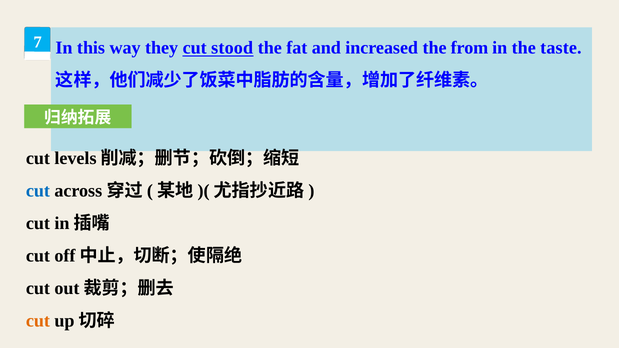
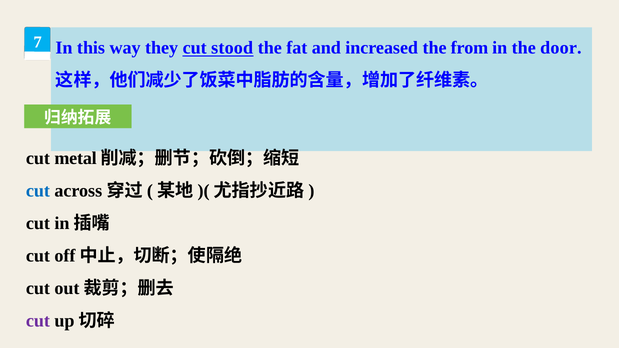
taste: taste -> door
levels: levels -> metal
cut at (38, 321) colour: orange -> purple
